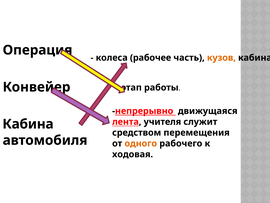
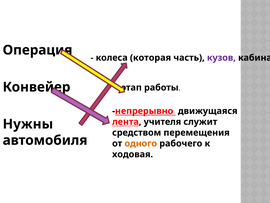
рабочее: рабочее -> которая
кузов colour: orange -> purple
Кабина at (28, 124): Кабина -> Нужны
